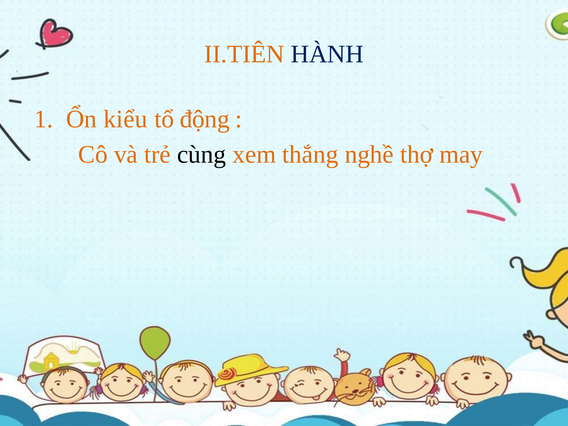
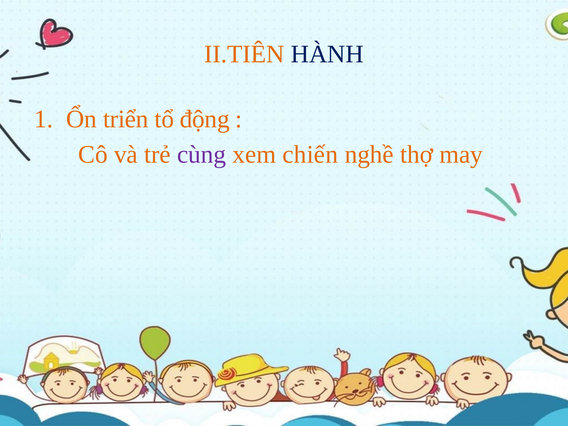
kiểu: kiểu -> triển
cùng colour: black -> purple
thắng: thắng -> chiến
